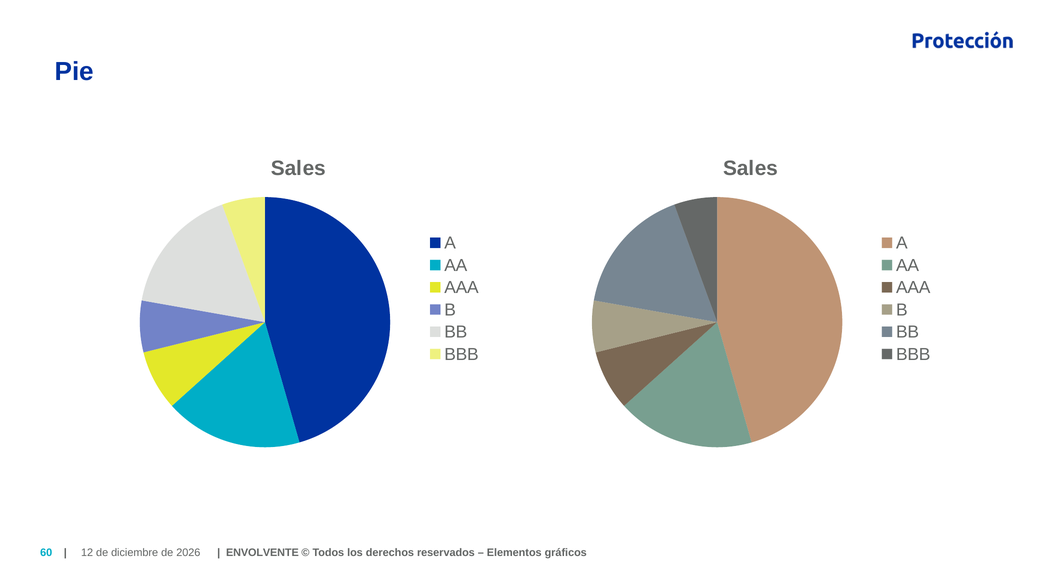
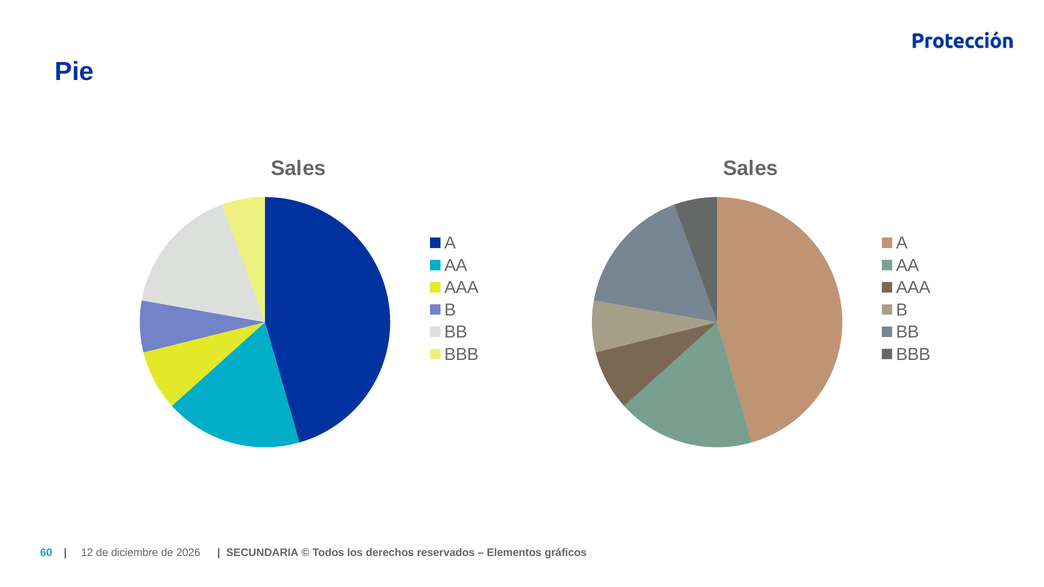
ENVOLVENTE: ENVOLVENTE -> SECUNDARIA
